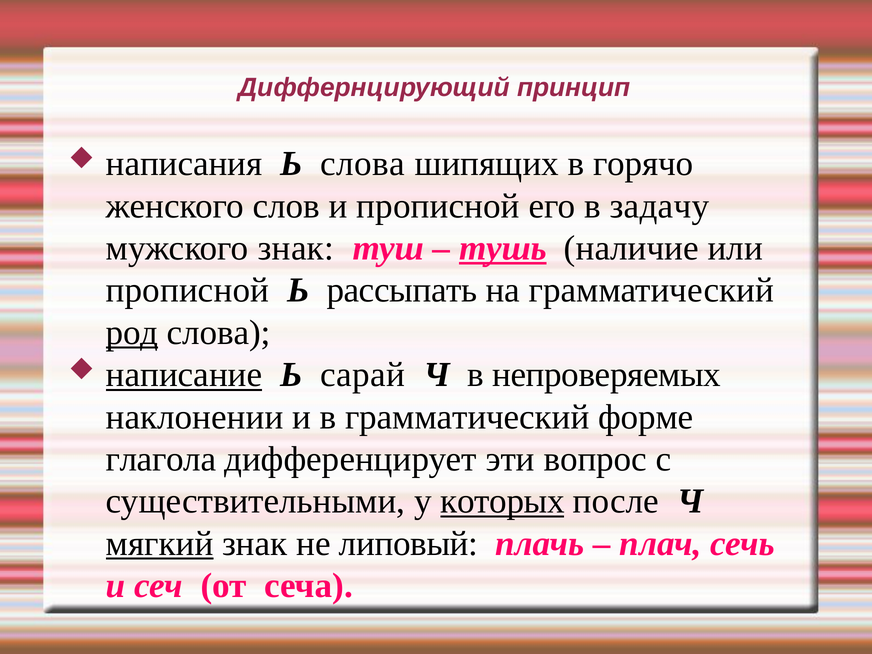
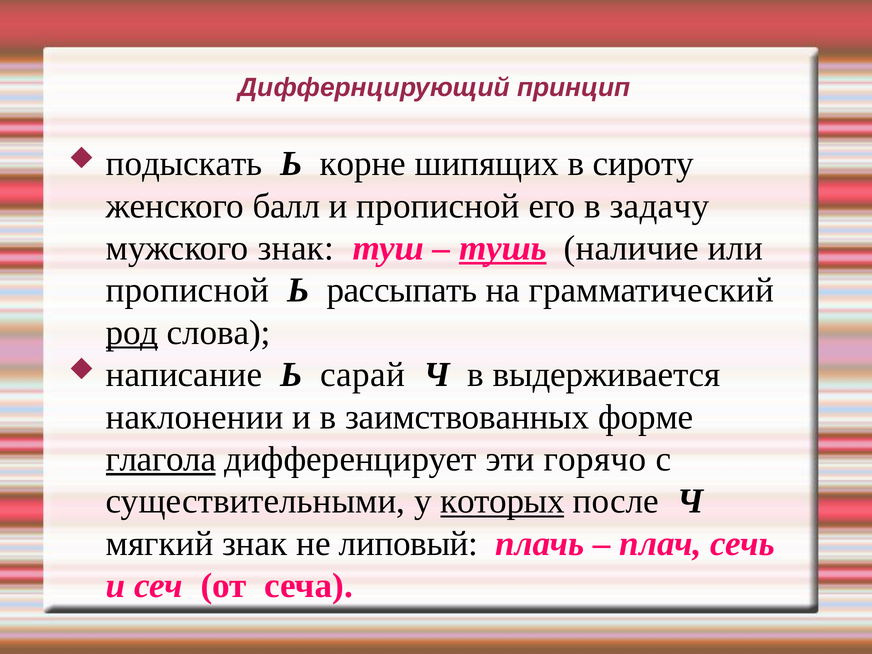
написания: написания -> подыскать
Ь слова: слова -> корне
горячо: горячо -> сироту
слов: слов -> балл
написание underline: present -> none
непроверяемых: непроверяемых -> выдерживается
в грамматический: грамматический -> заимствованных
глагола underline: none -> present
вопрос: вопрос -> горячо
мягкий underline: present -> none
